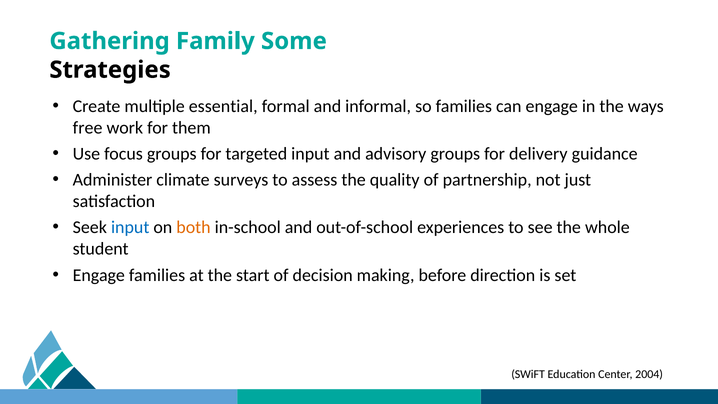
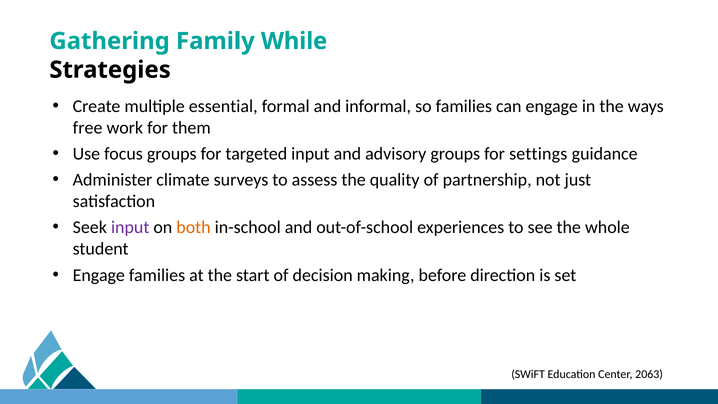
Some: Some -> While
delivery: delivery -> settings
input at (130, 227) colour: blue -> purple
2004: 2004 -> 2063
